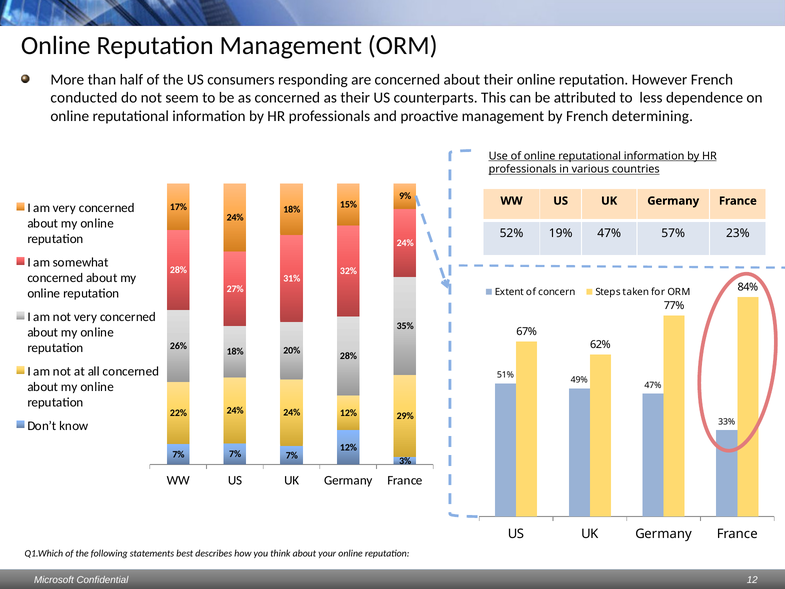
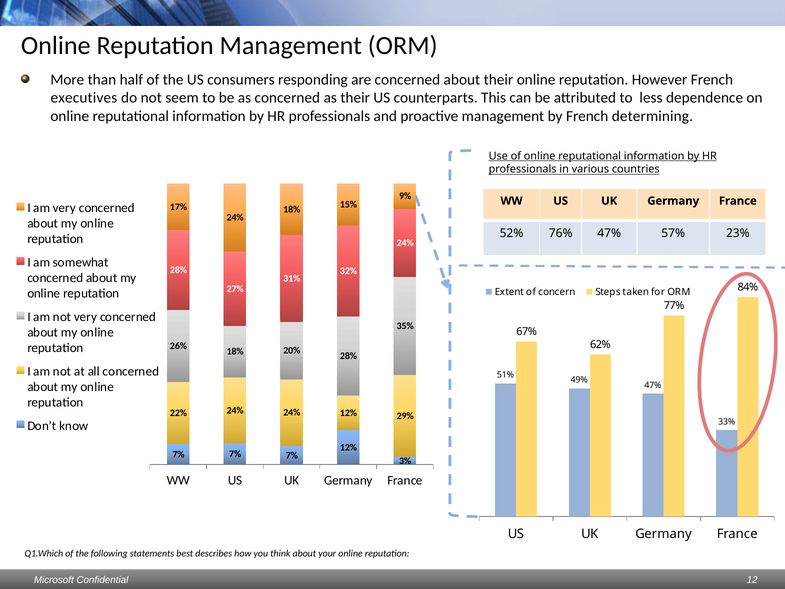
conducted: conducted -> executives
19%: 19% -> 76%
